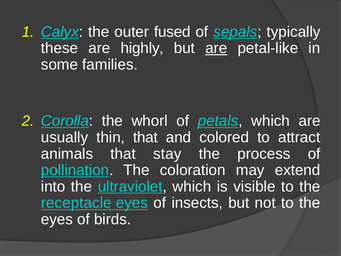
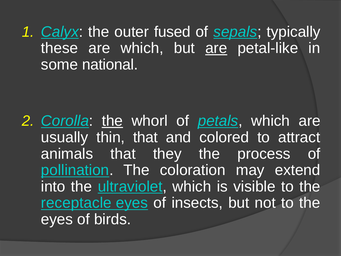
are highly: highly -> which
families: families -> national
the at (112, 121) underline: none -> present
stay: stay -> they
